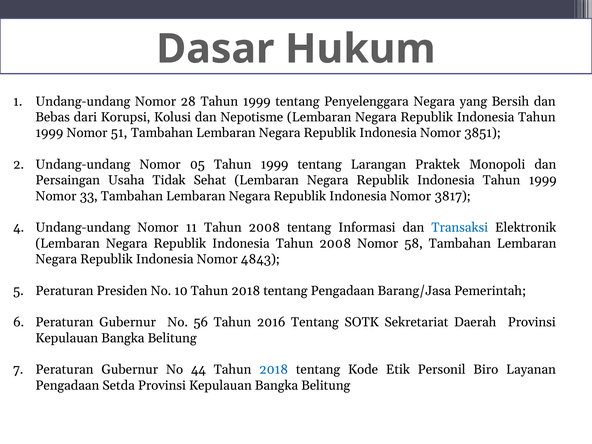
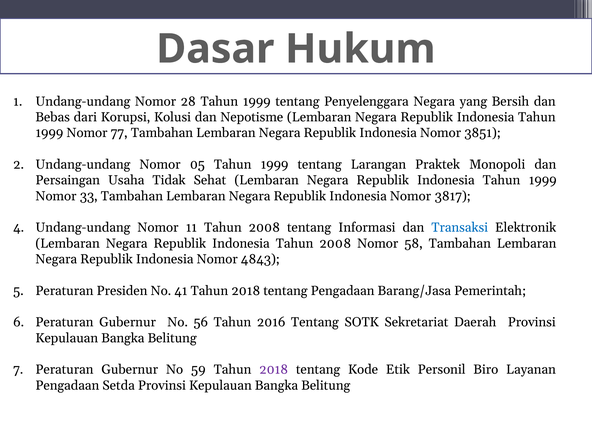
51: 51 -> 77
10: 10 -> 41
44: 44 -> 59
2018 at (274, 370) colour: blue -> purple
